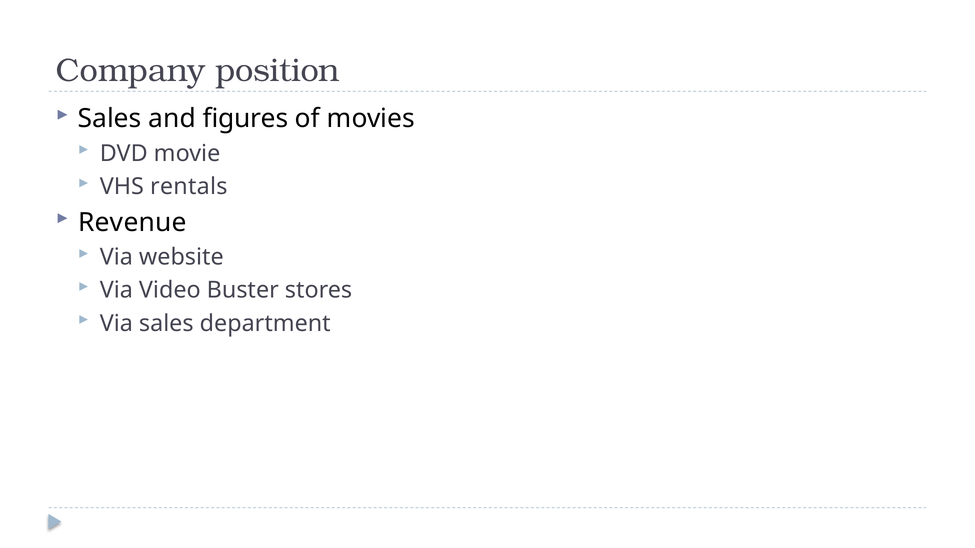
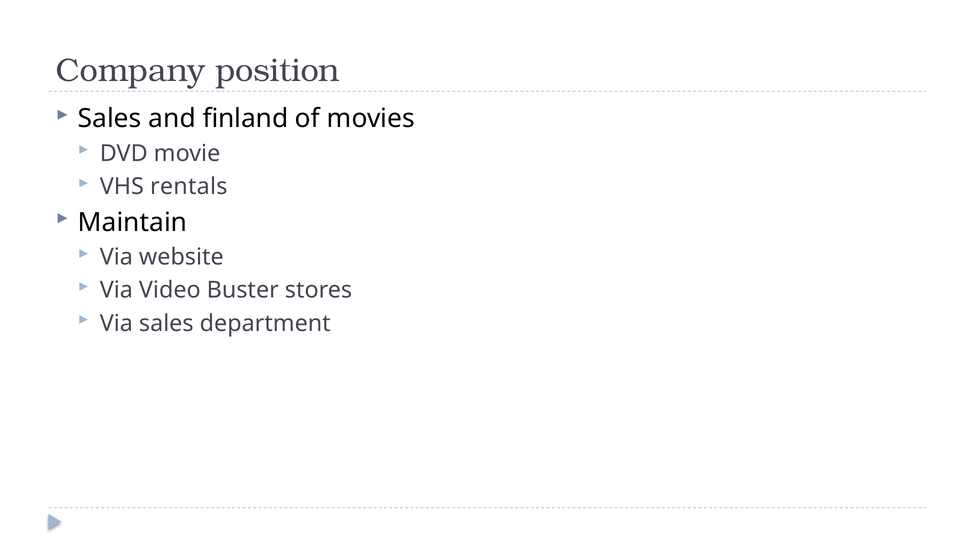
figures: figures -> finland
Revenue: Revenue -> Maintain
